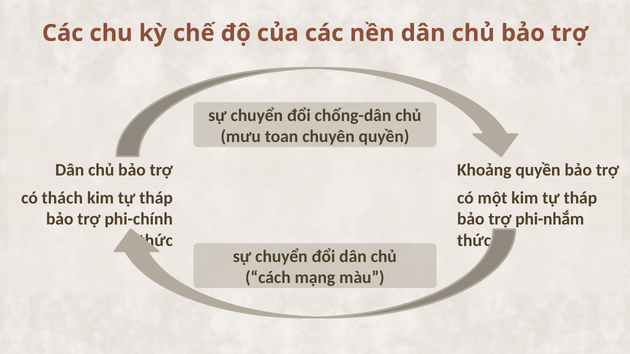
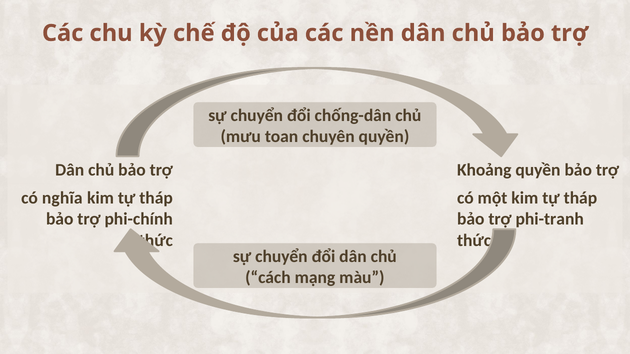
thách: thách -> nghĩa
phi-nhắm: phi-nhắm -> phi-tranh
